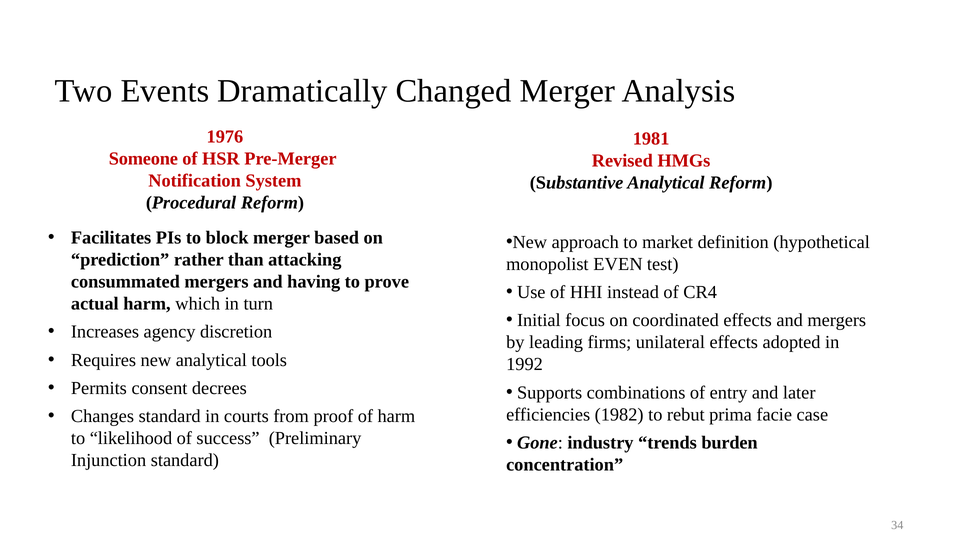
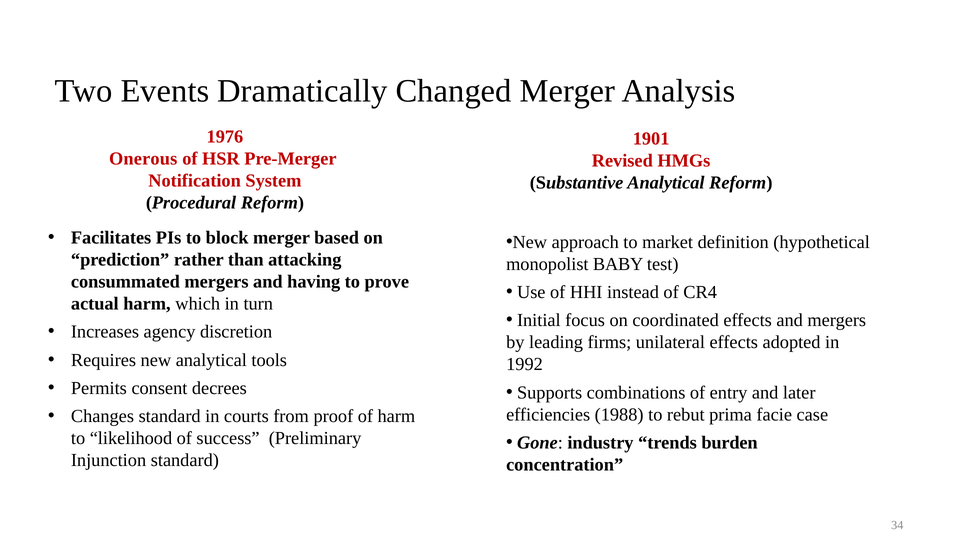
1981: 1981 -> 1901
Someone: Someone -> Onerous
EVEN: EVEN -> BABY
1982: 1982 -> 1988
